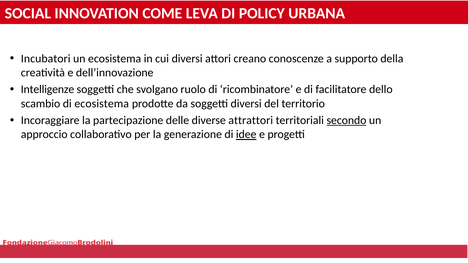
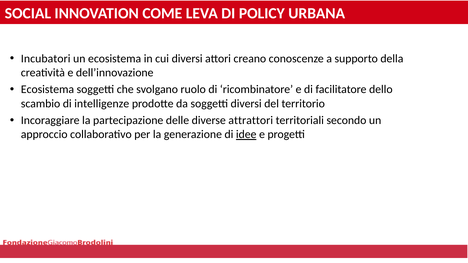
Intelligenze at (48, 90): Intelligenze -> Ecosistema
di ecosistema: ecosistema -> intelligenze
secondo underline: present -> none
